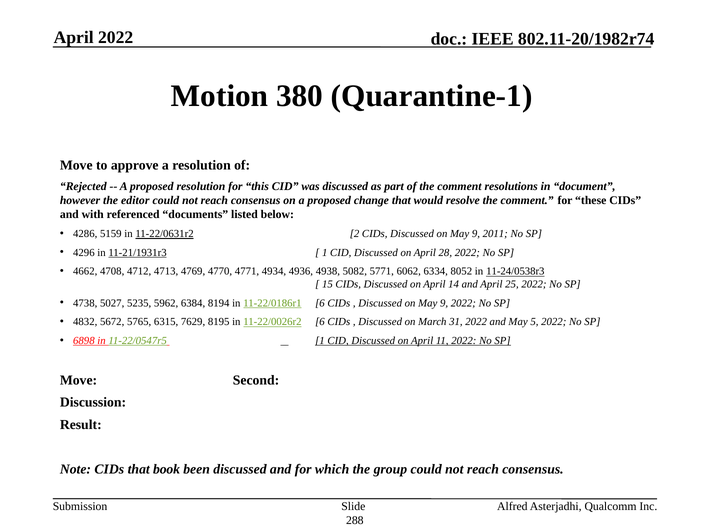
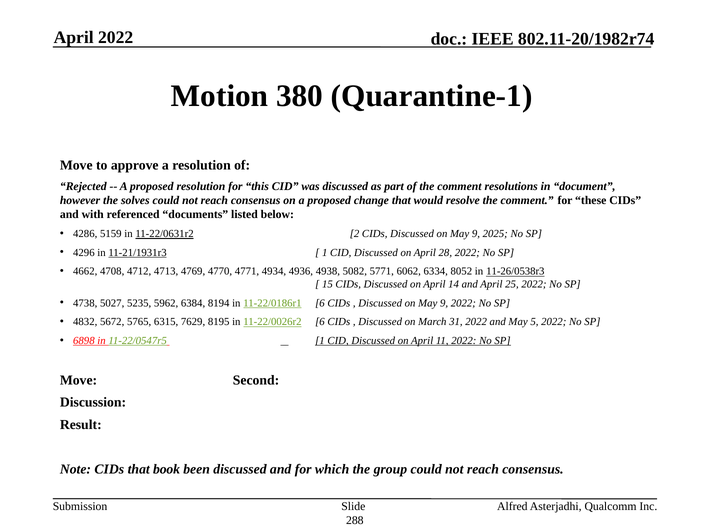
editor: editor -> solves
2011: 2011 -> 2025
11-24/0538r3: 11-24/0538r3 -> 11-26/0538r3
